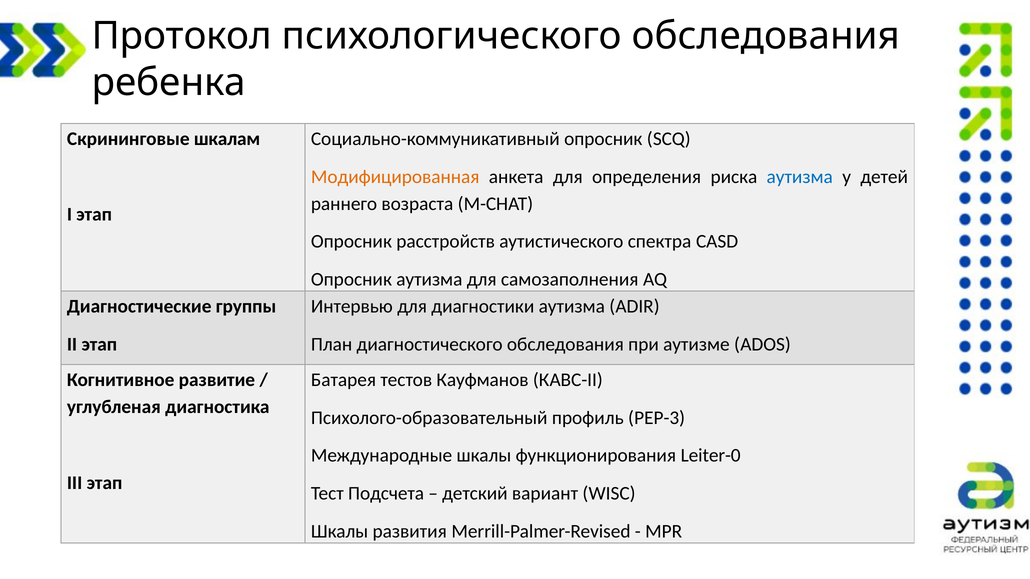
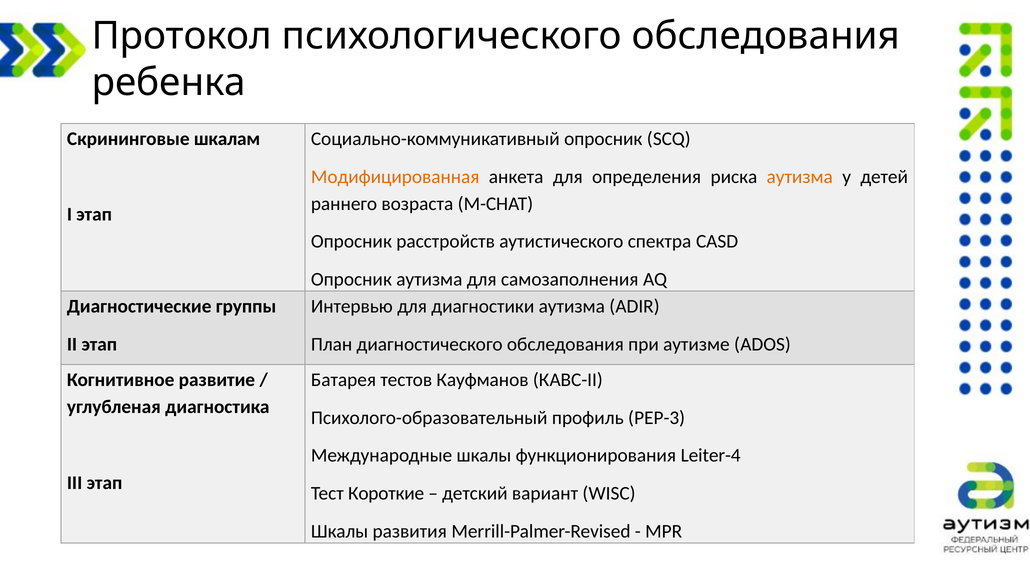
аутизма at (800, 177) colour: blue -> orange
Leiter-0: Leiter-0 -> Leiter-4
Подсчета: Подсчета -> Короткие
